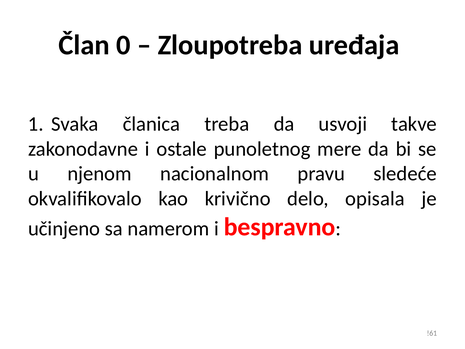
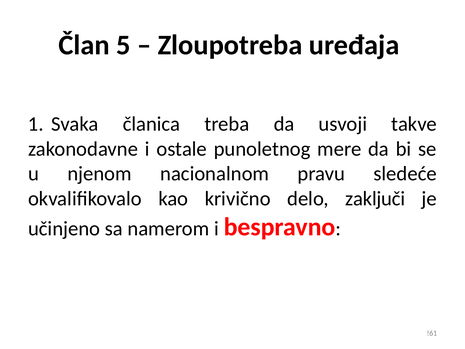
0: 0 -> 5
opisala: opisala -> zaključi
